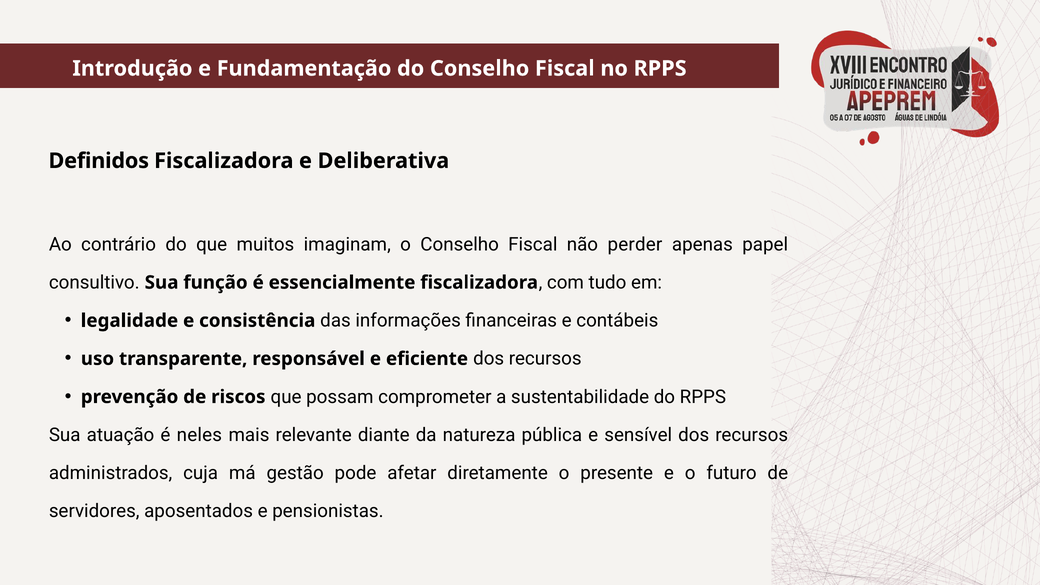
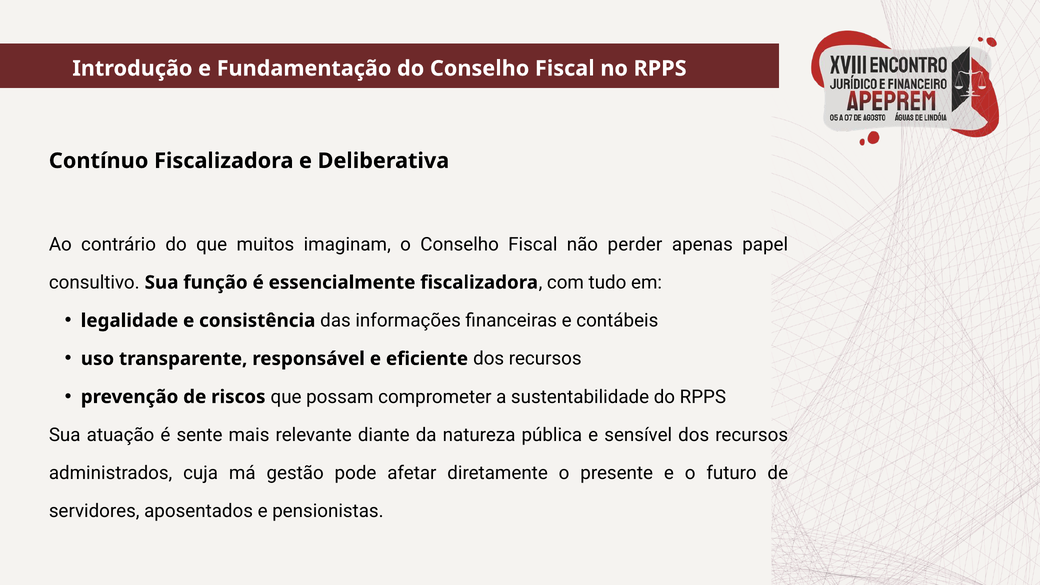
Definidos: Definidos -> Contínuo
neles: neles -> sente
